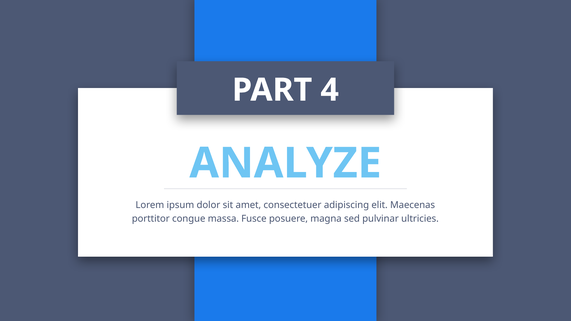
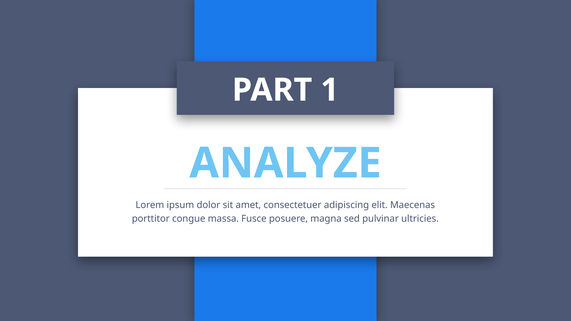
4: 4 -> 1
